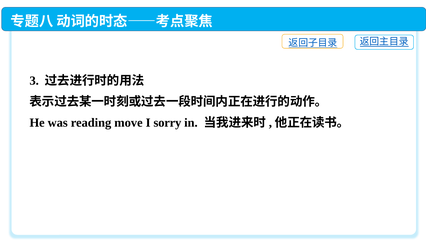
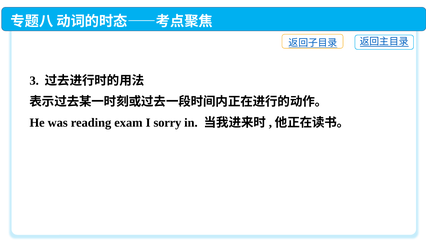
move: move -> exam
